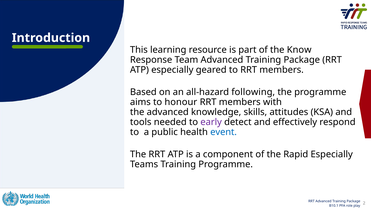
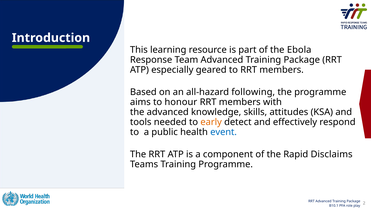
Know: Know -> Ebola
early colour: purple -> orange
Rapid Especially: Especially -> Disclaims
